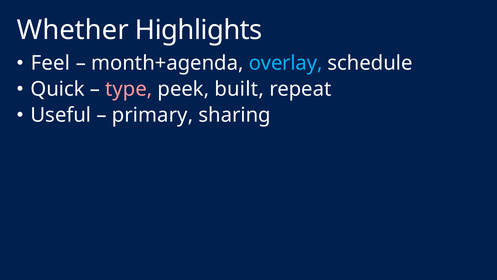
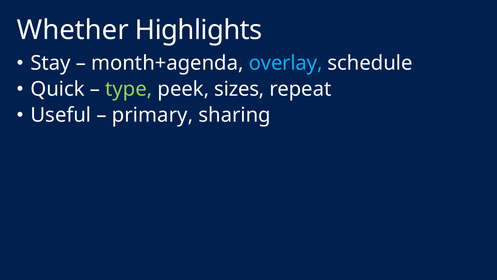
Feel: Feel -> Stay
type colour: pink -> light green
built: built -> sizes
